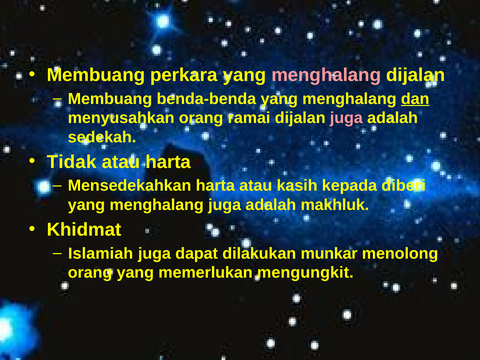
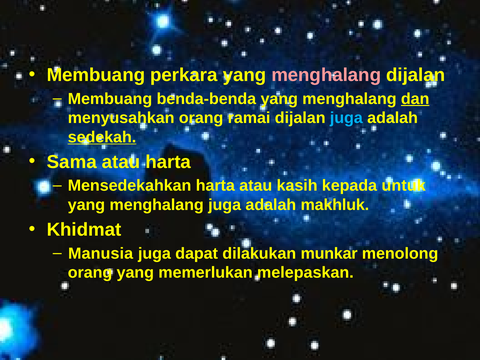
juga at (346, 118) colour: pink -> light blue
sedekah underline: none -> present
Tidak: Tidak -> Sama
diberi: diberi -> untuk
Islamiah: Islamiah -> Manusia
mengungkit: mengungkit -> melepaskan
